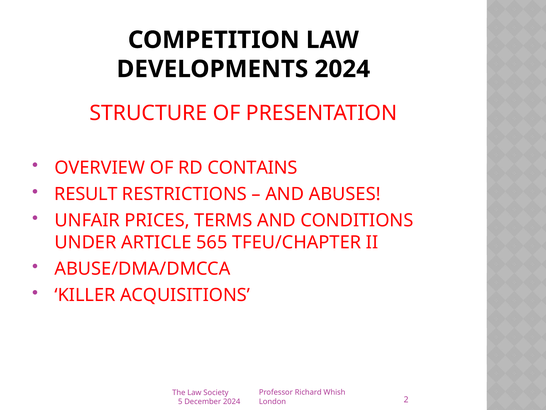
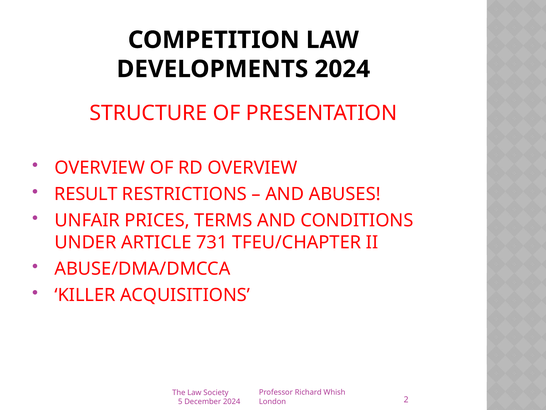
RD CONTAINS: CONTAINS -> OVERVIEW
565: 565 -> 731
